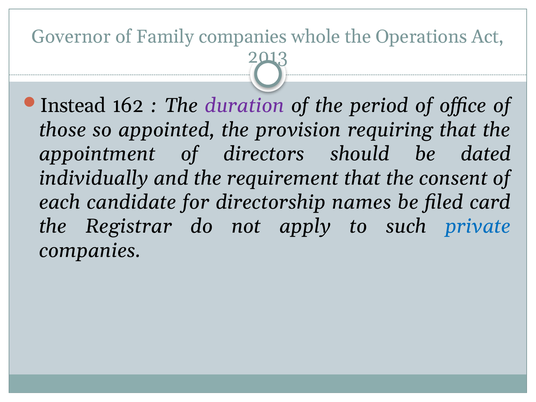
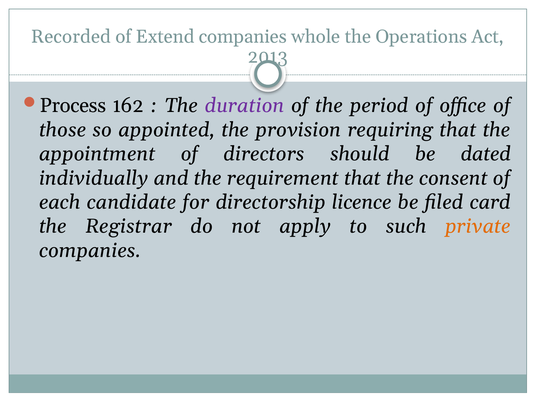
Governor: Governor -> Recorded
Family: Family -> Extend
Instead: Instead -> Process
names: names -> licence
private colour: blue -> orange
